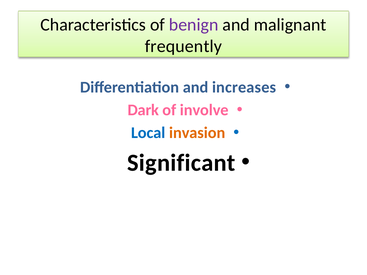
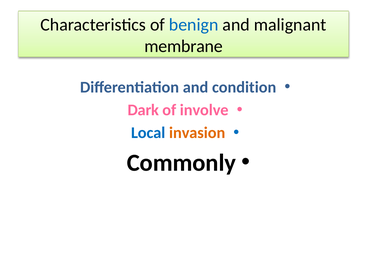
benign colour: purple -> blue
frequently: frequently -> membrane
increases: increases -> condition
Significant: Significant -> Commonly
